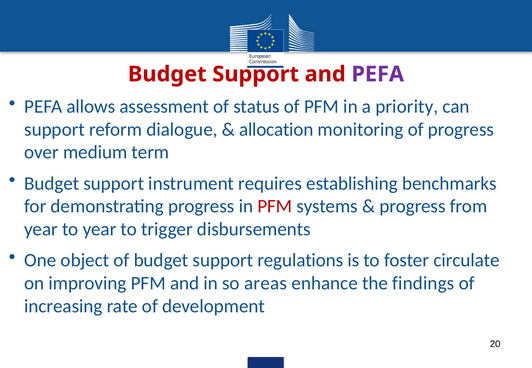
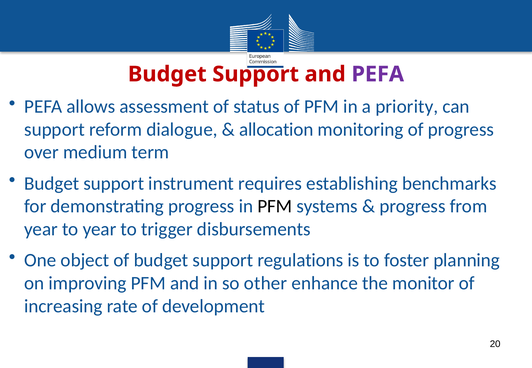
PFM at (275, 206) colour: red -> black
circulate: circulate -> planning
areas: areas -> other
findings: findings -> monitor
